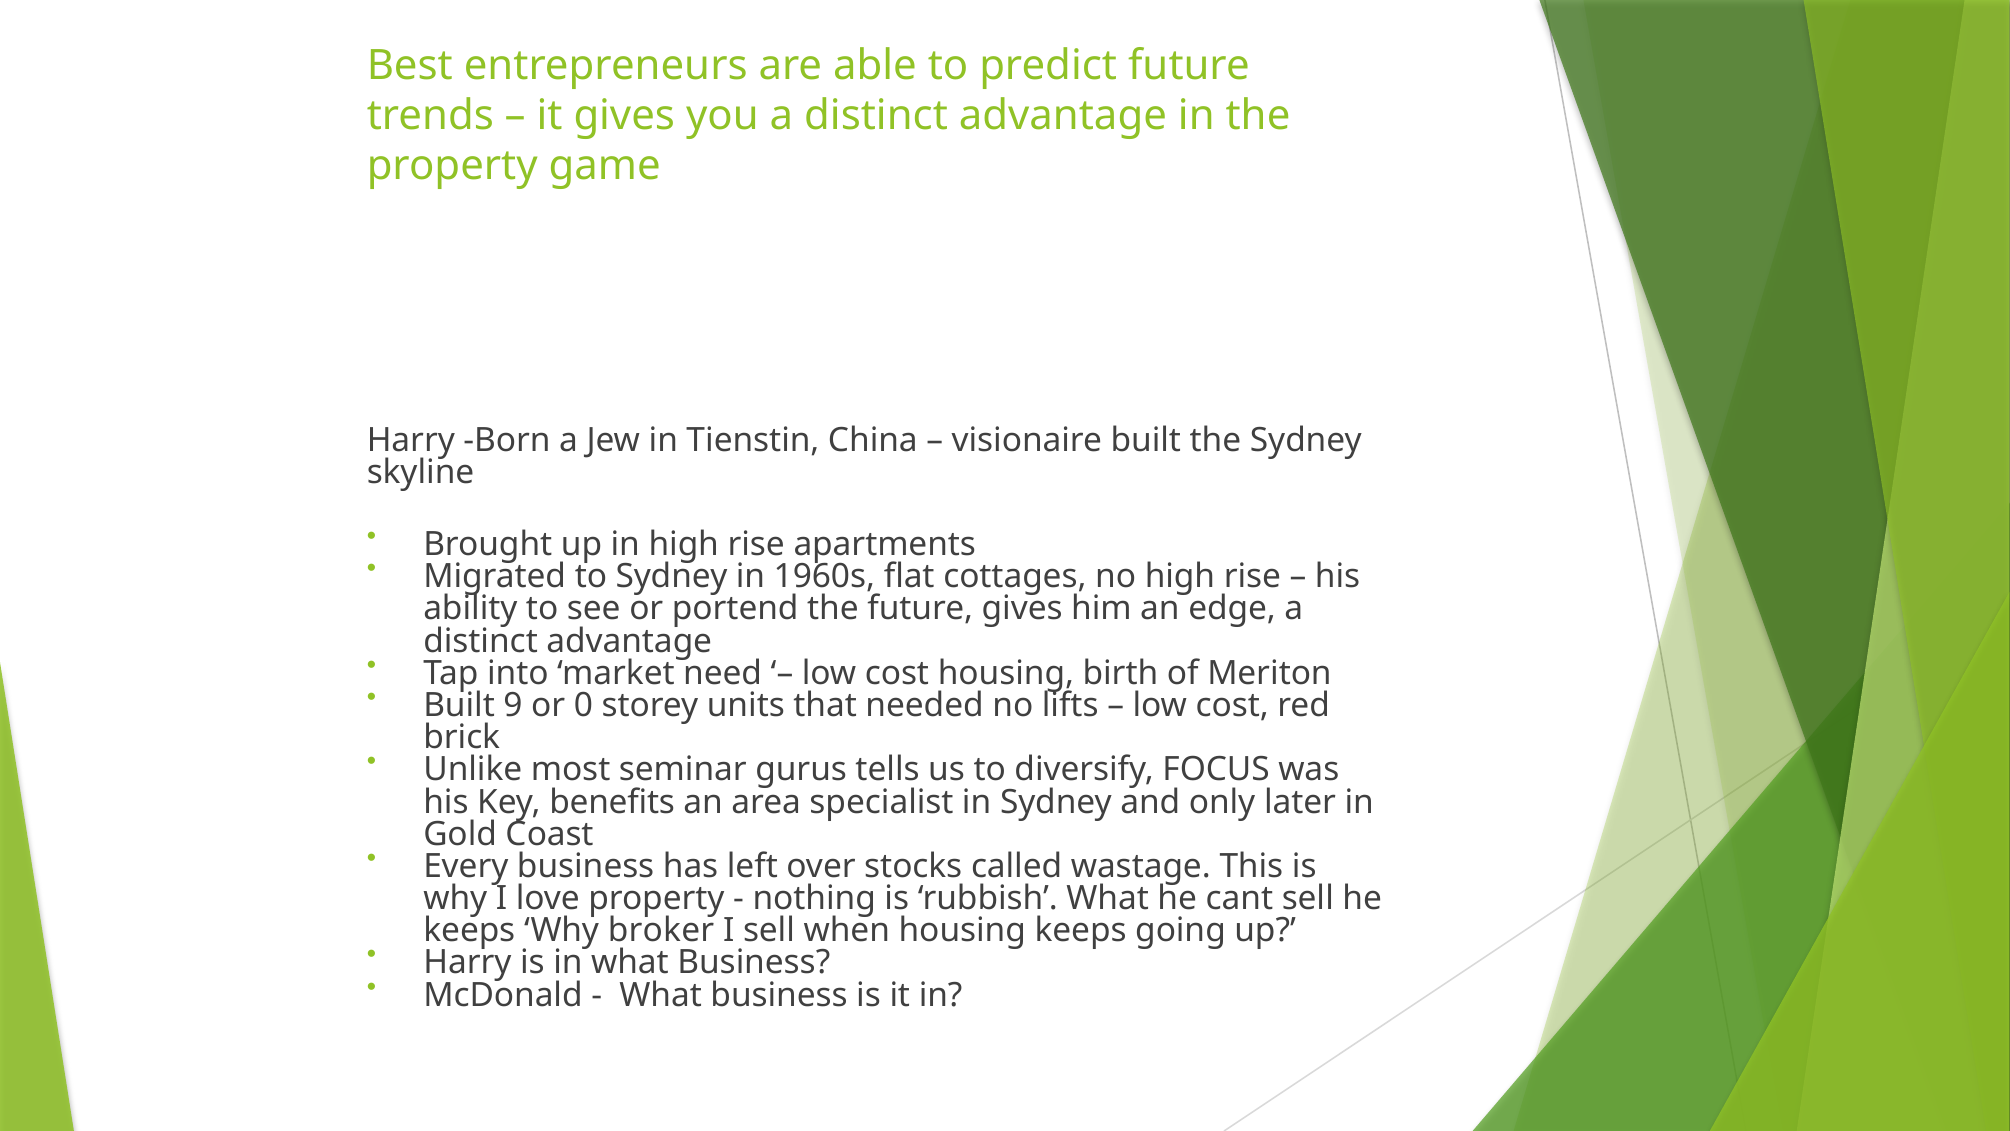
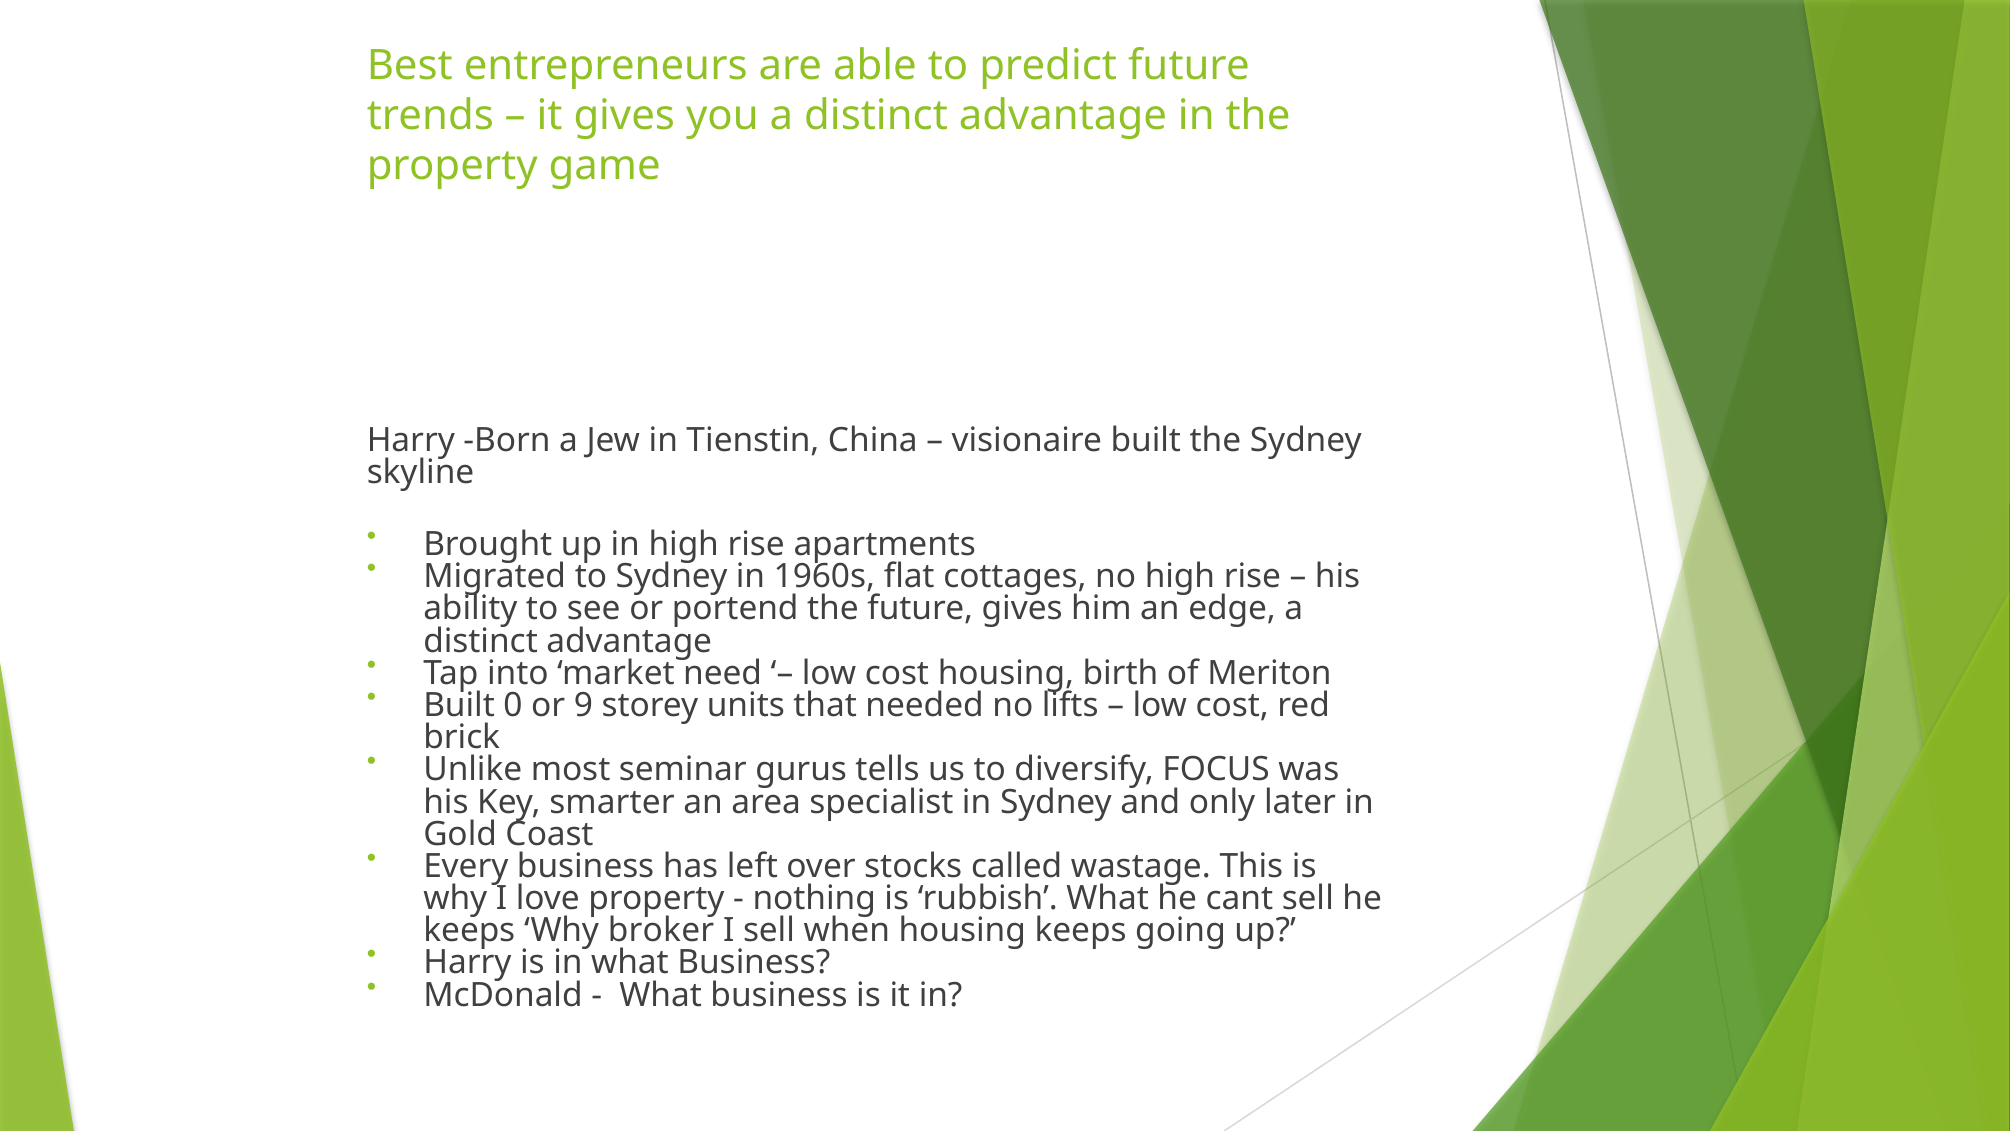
9: 9 -> 0
0: 0 -> 9
benefits: benefits -> smarter
